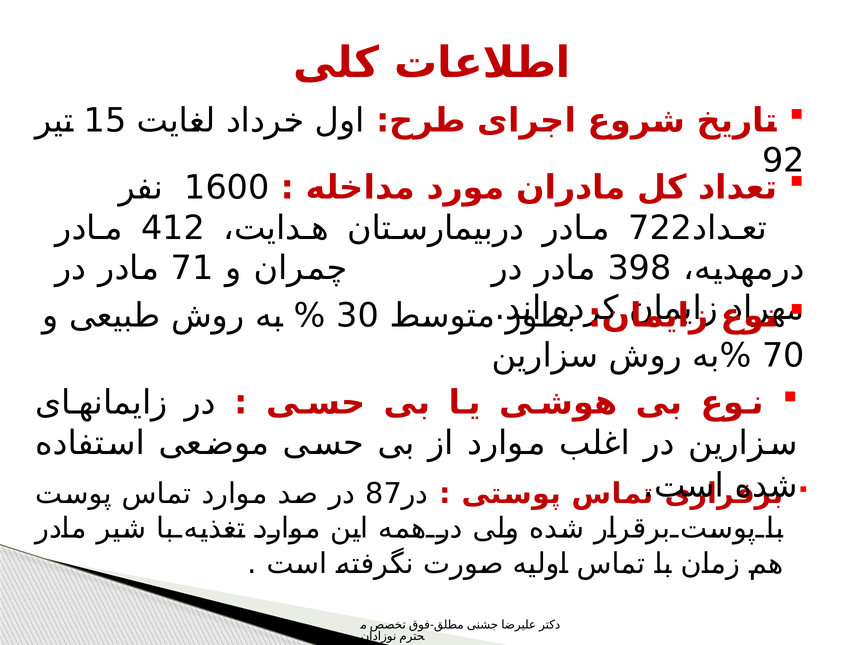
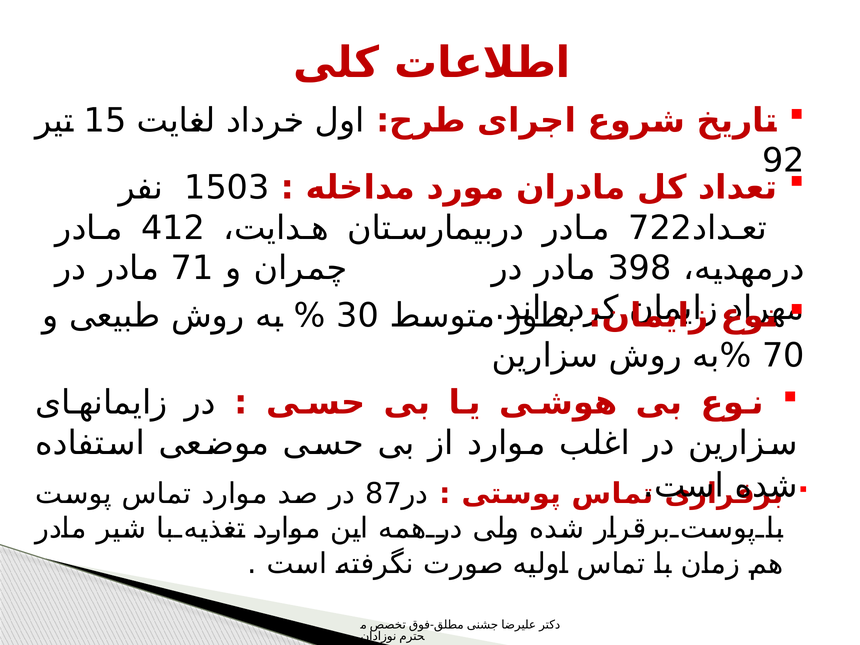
1600: 1600 -> 1503
